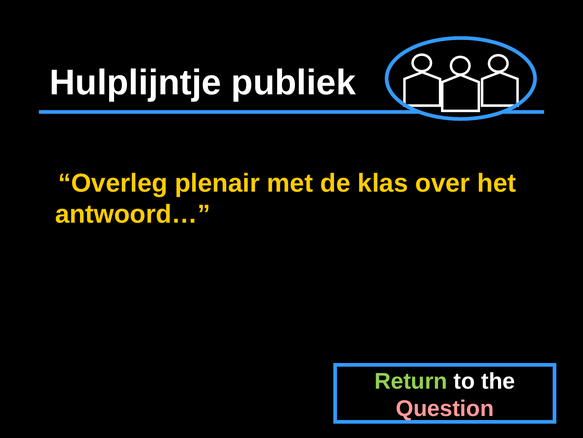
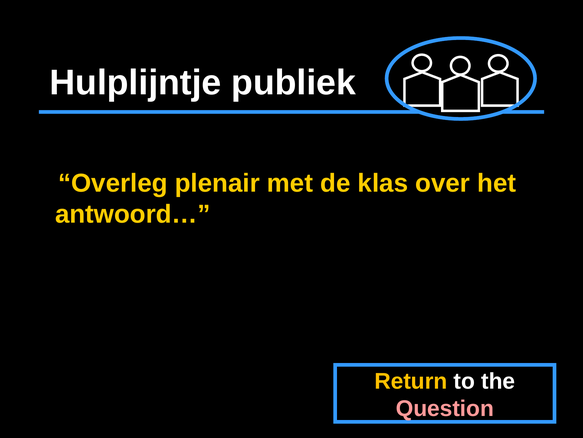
Return colour: light green -> yellow
